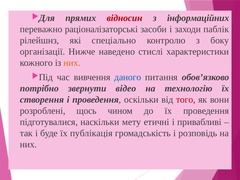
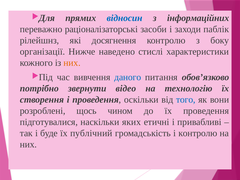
відносин colour: red -> blue
спеціально: спеціально -> досягнення
того colour: red -> blue
мету: мету -> яких
публікація: публікація -> публічний
і розповідь: розповідь -> контролю
